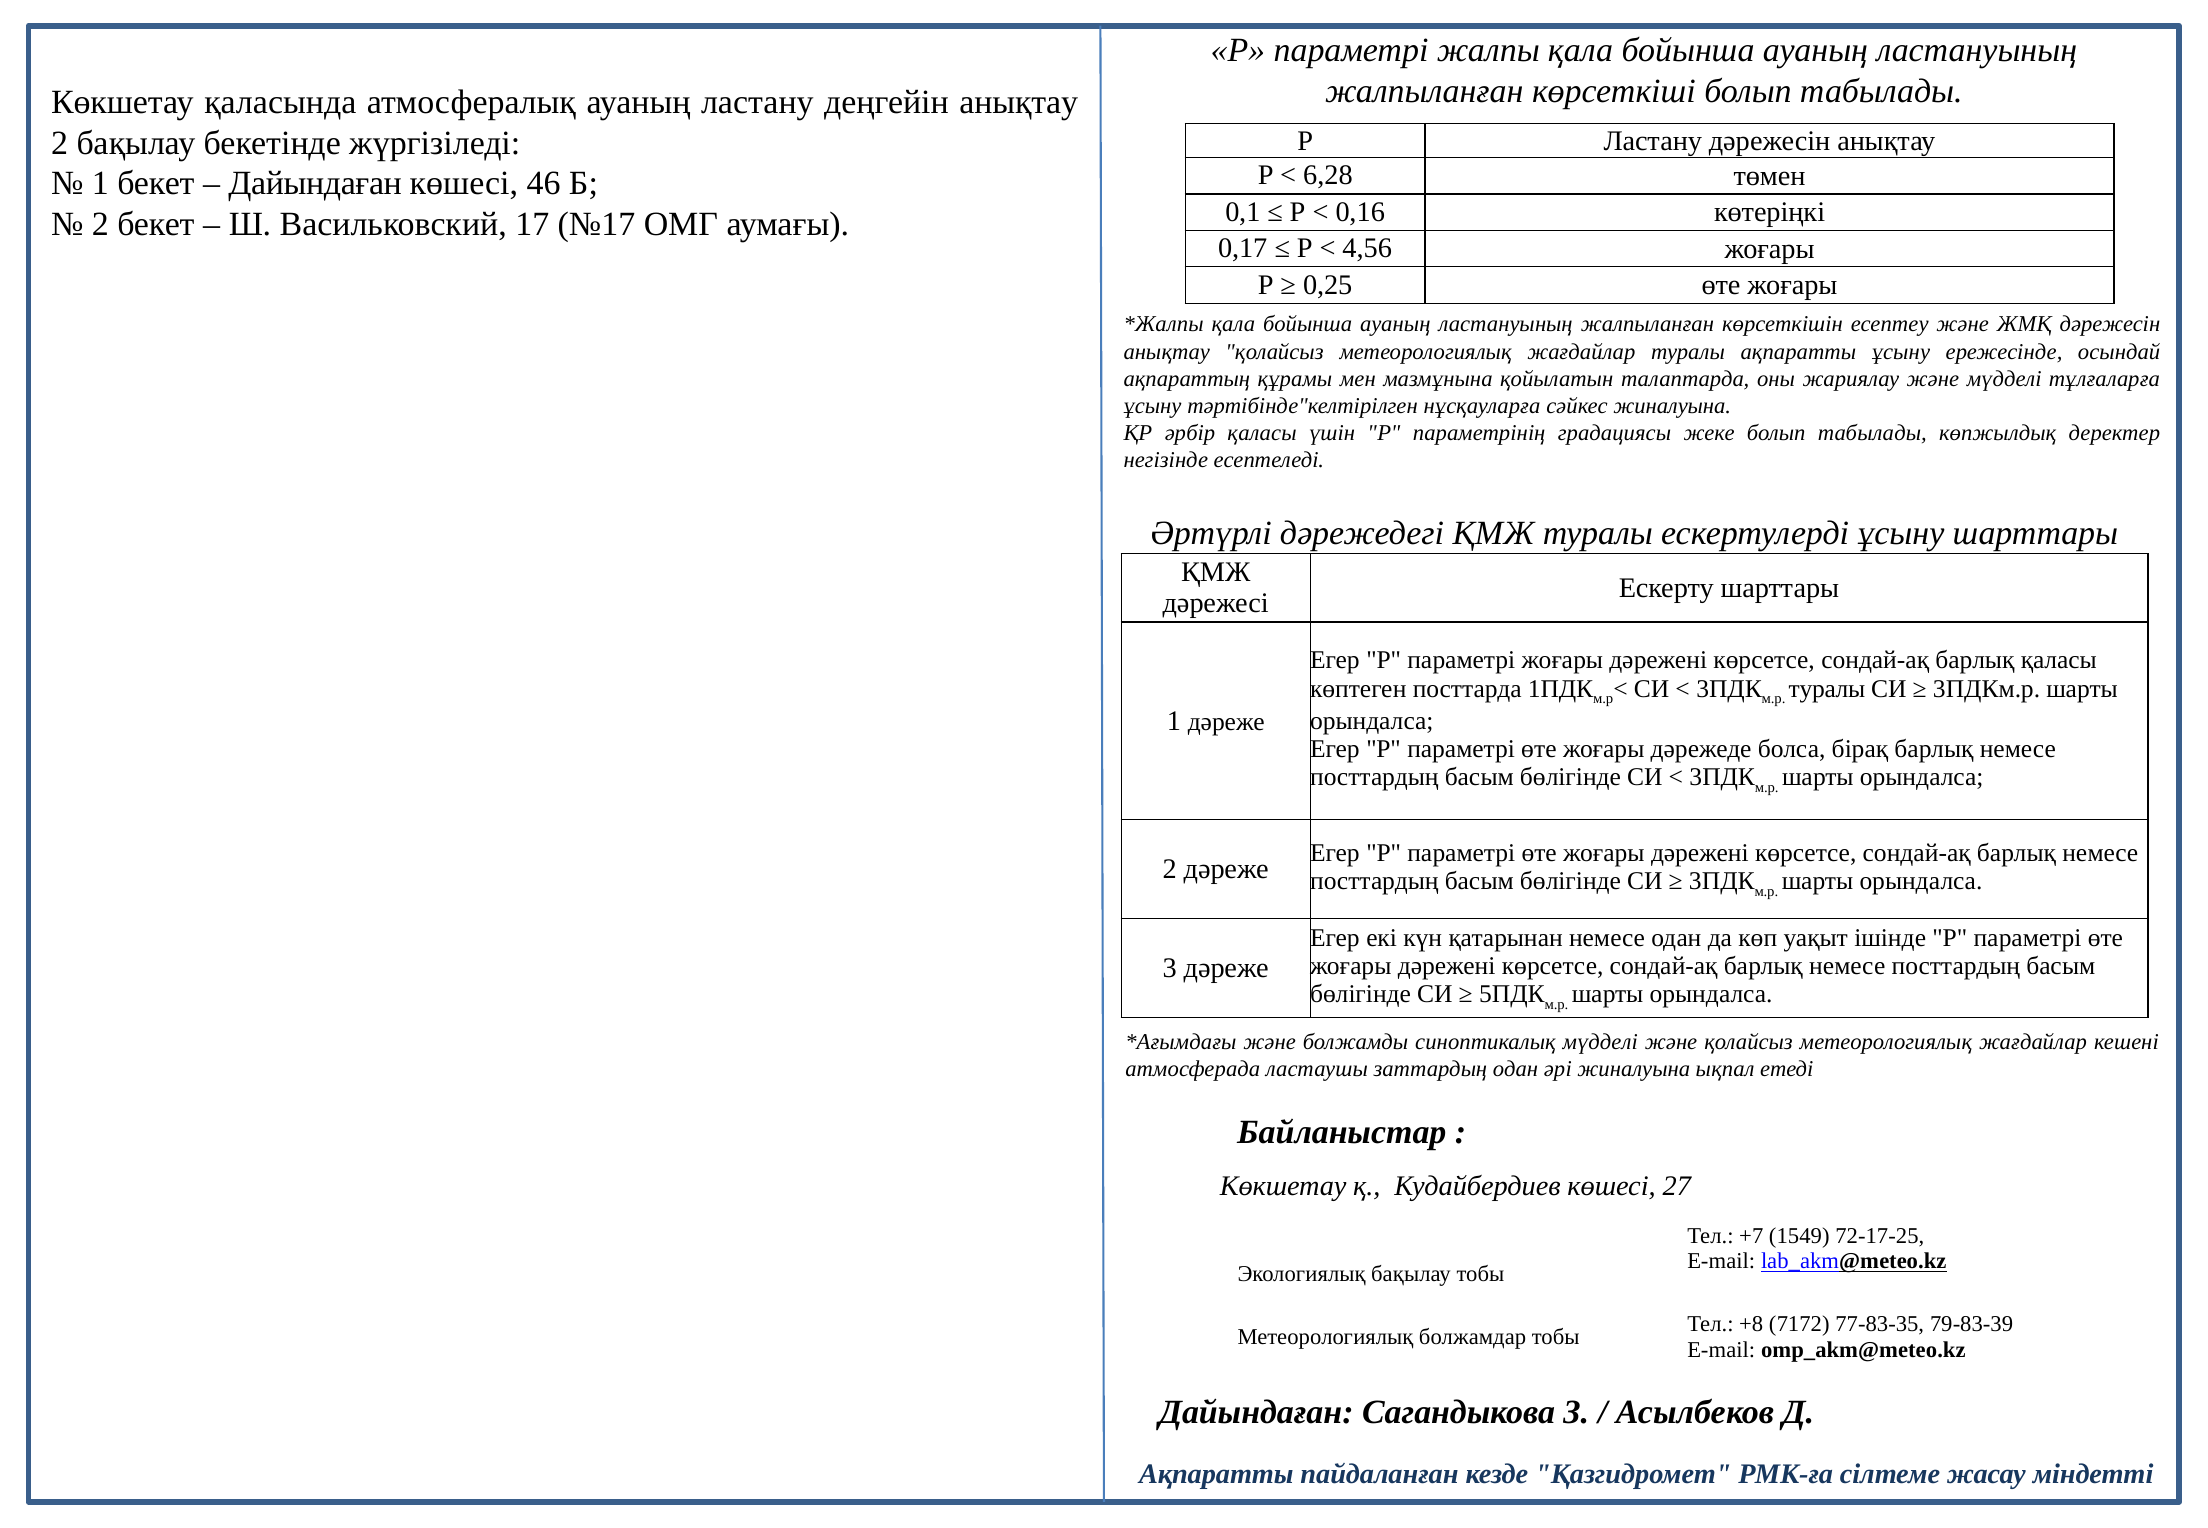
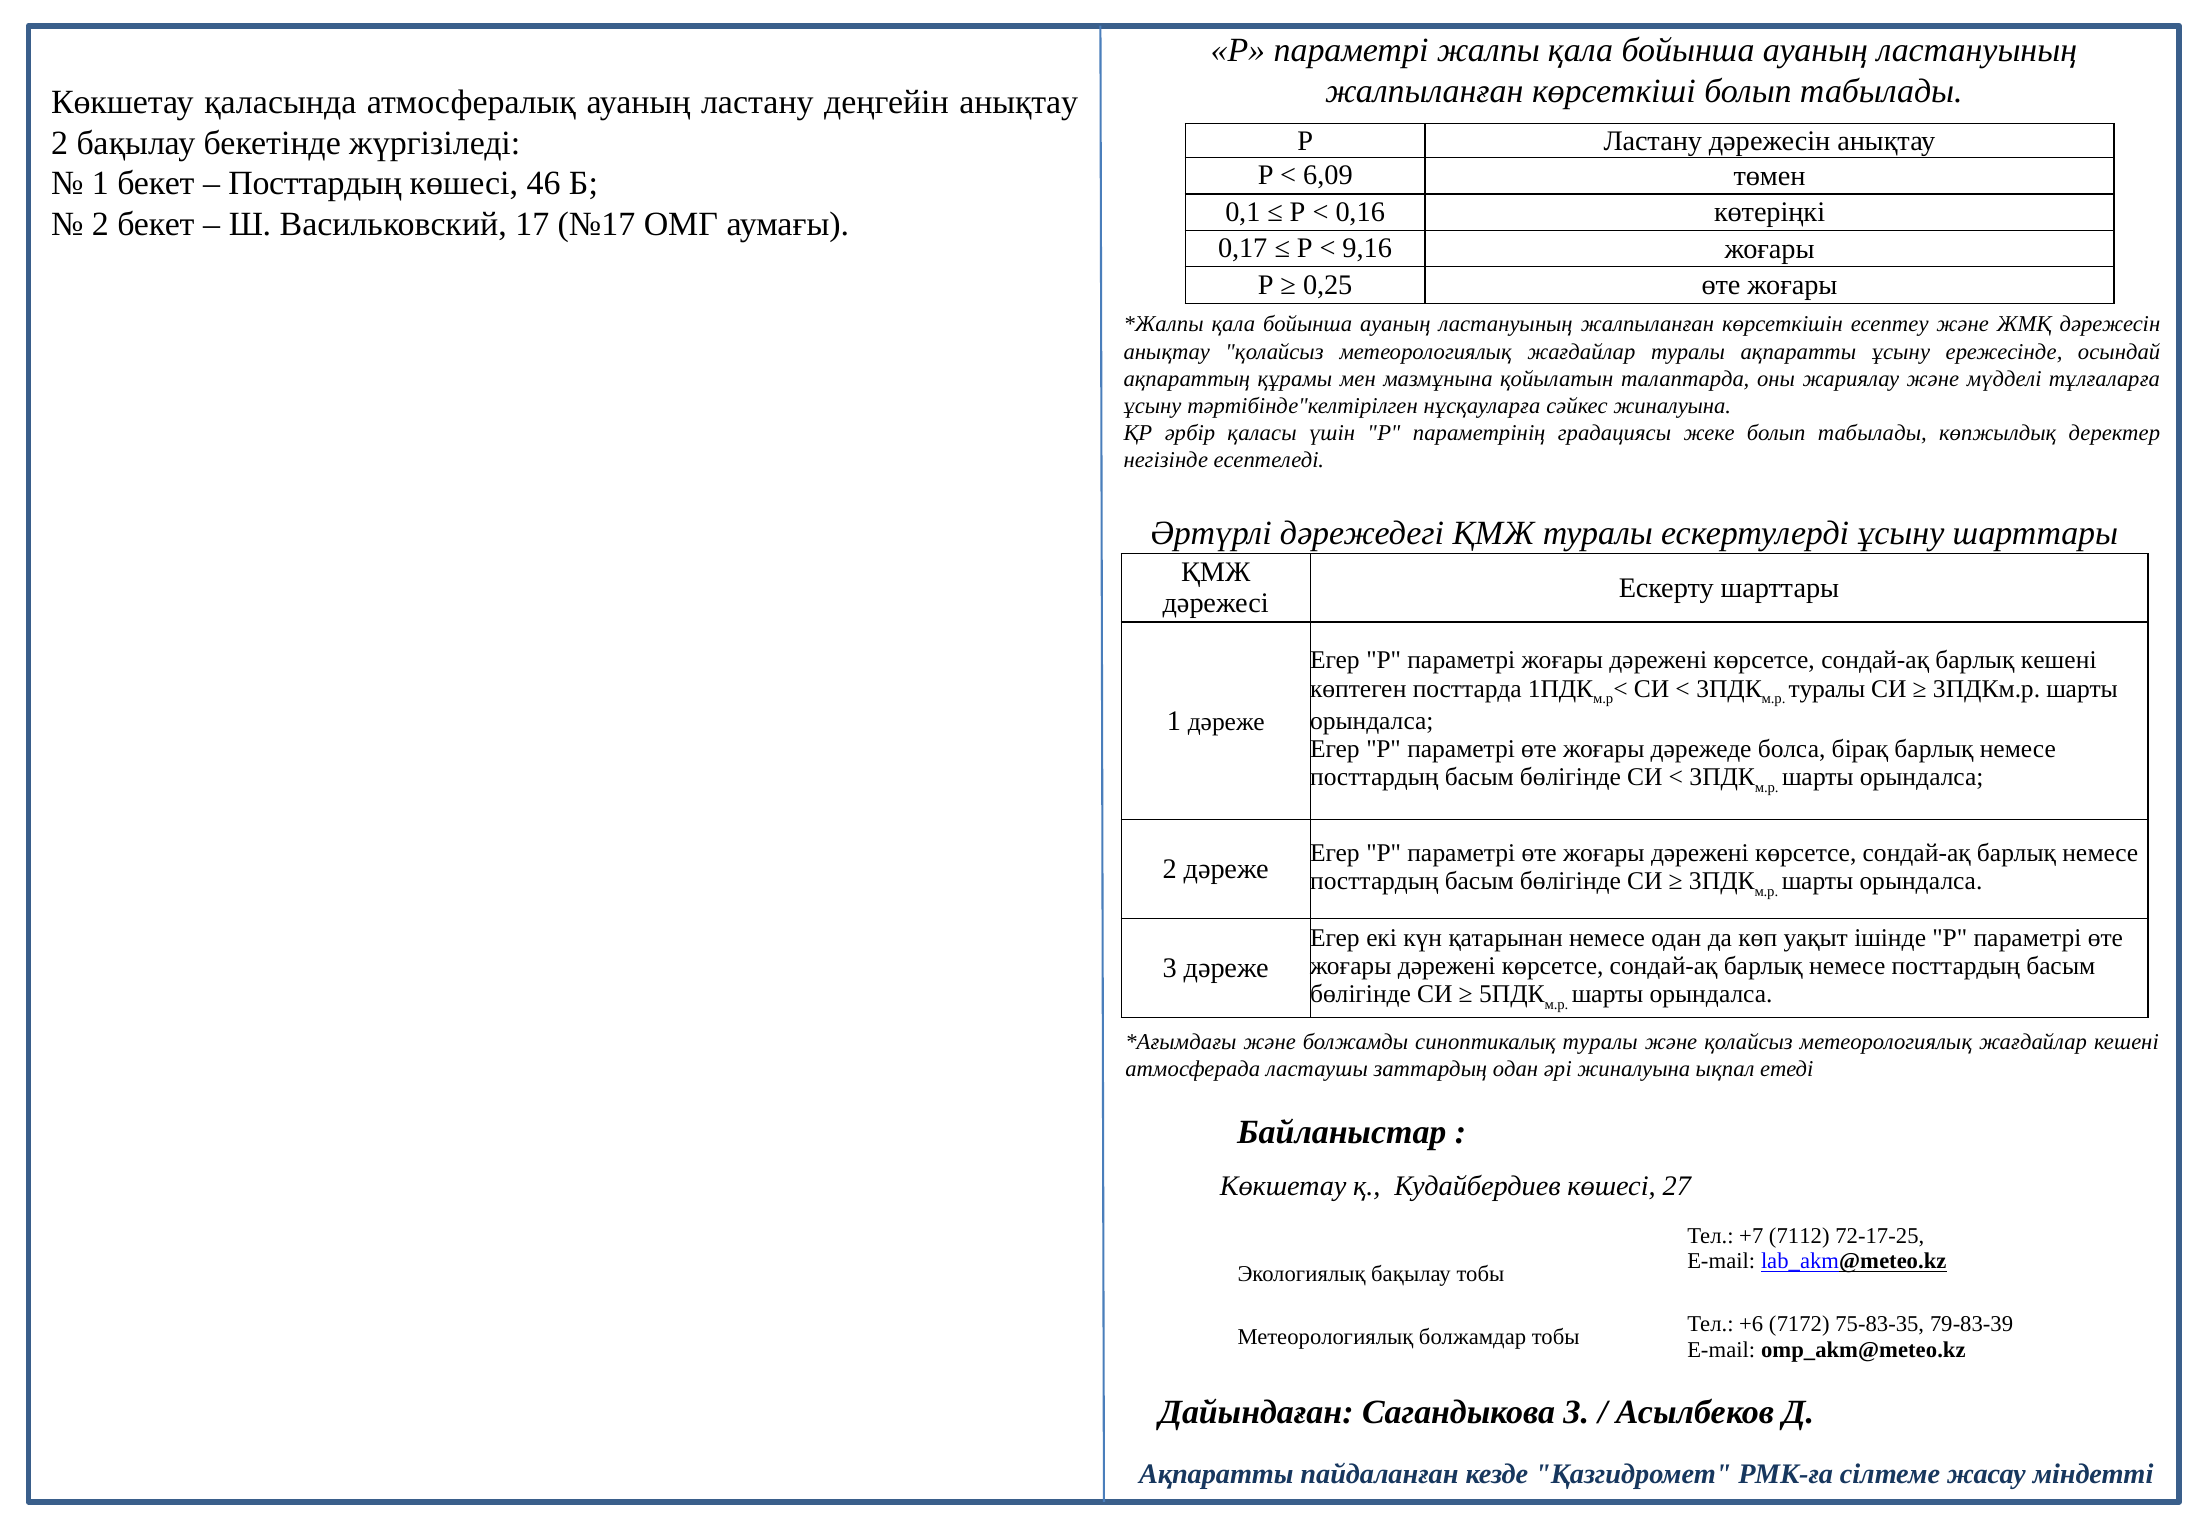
6,28: 6,28 -> 6,09
Дайындаған at (315, 184): Дайындаған -> Посттардың
4,56: 4,56 -> 9,16
барлық қаласы: қаласы -> кешені
синоптикалық мүдделі: мүдделі -> туралы
1549: 1549 -> 7112
+8: +8 -> +6
77-83-35: 77-83-35 -> 75-83-35
